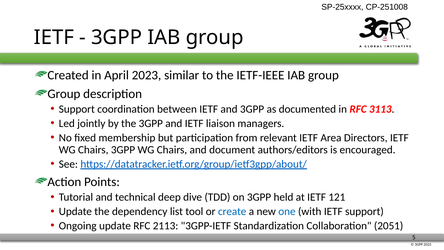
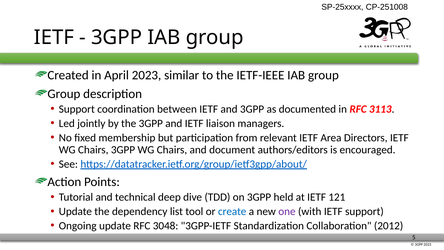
one colour: blue -> purple
2113: 2113 -> 3048
2051: 2051 -> 2012
